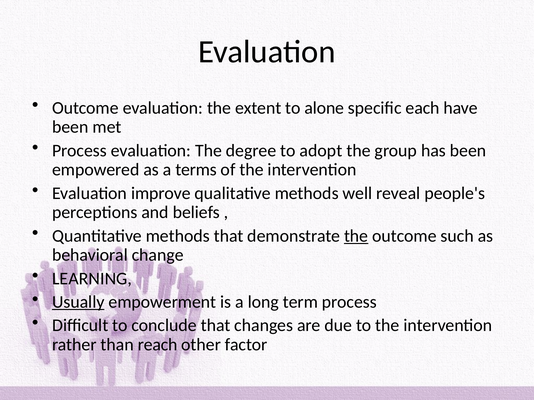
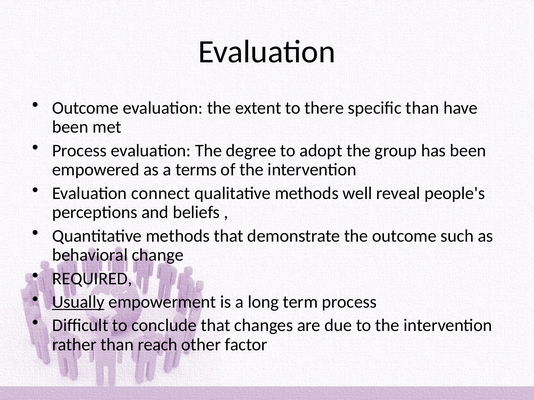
alone: alone -> there
specific each: each -> than
improve: improve -> connect
the at (356, 236) underline: present -> none
LEARNING: LEARNING -> REQUIRED
